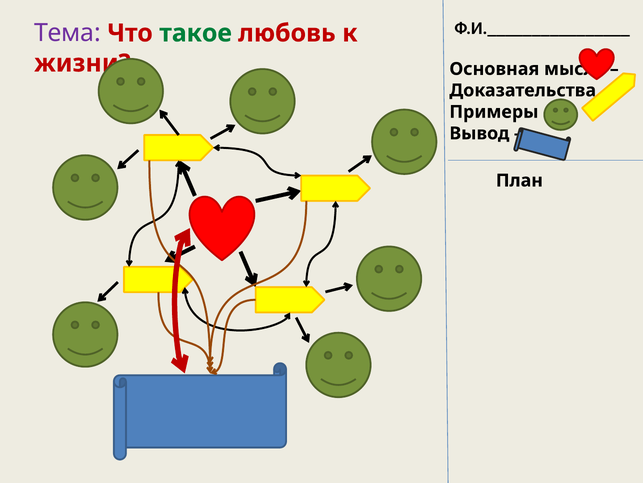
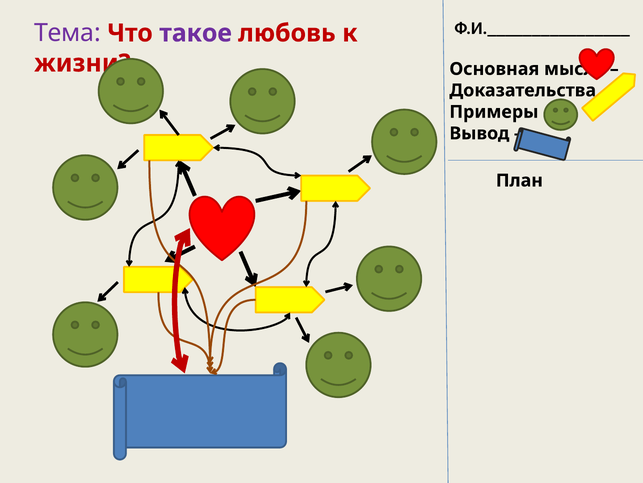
такое colour: green -> purple
